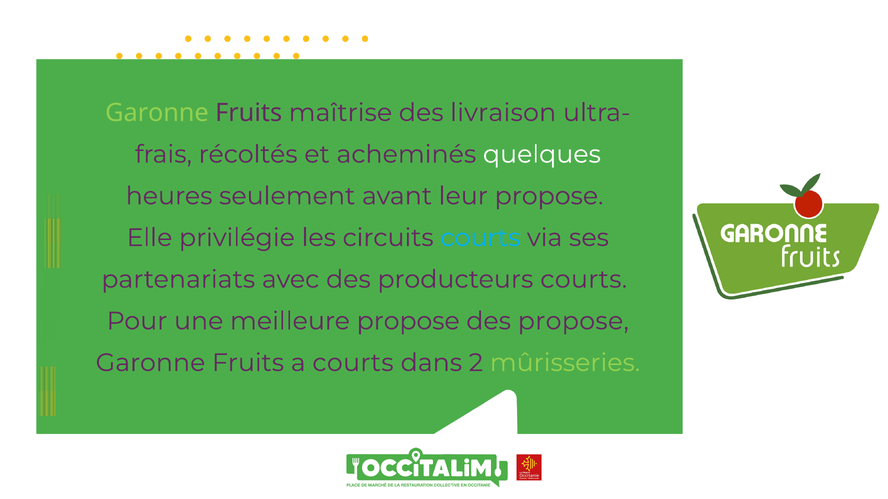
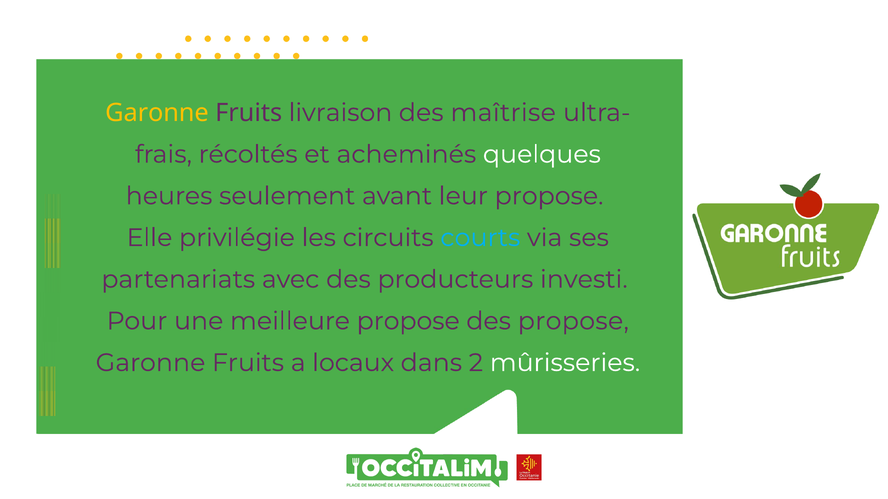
Garonne at (157, 113) colour: light green -> yellow
maîtrise: maîtrise -> livraison
livraison: livraison -> maîtrise
producteurs courts: courts -> investi
a courts: courts -> locaux
mûrisseries colour: light green -> white
